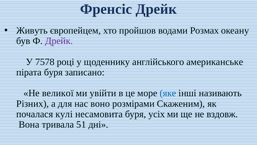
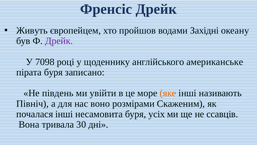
Розмах: Розмах -> Західні
7578: 7578 -> 7098
великої: великої -> південь
яке colour: blue -> orange
Різних: Різних -> Північ
почалася кулі: кулі -> інші
вздовж: вздовж -> ссавців
51: 51 -> 30
